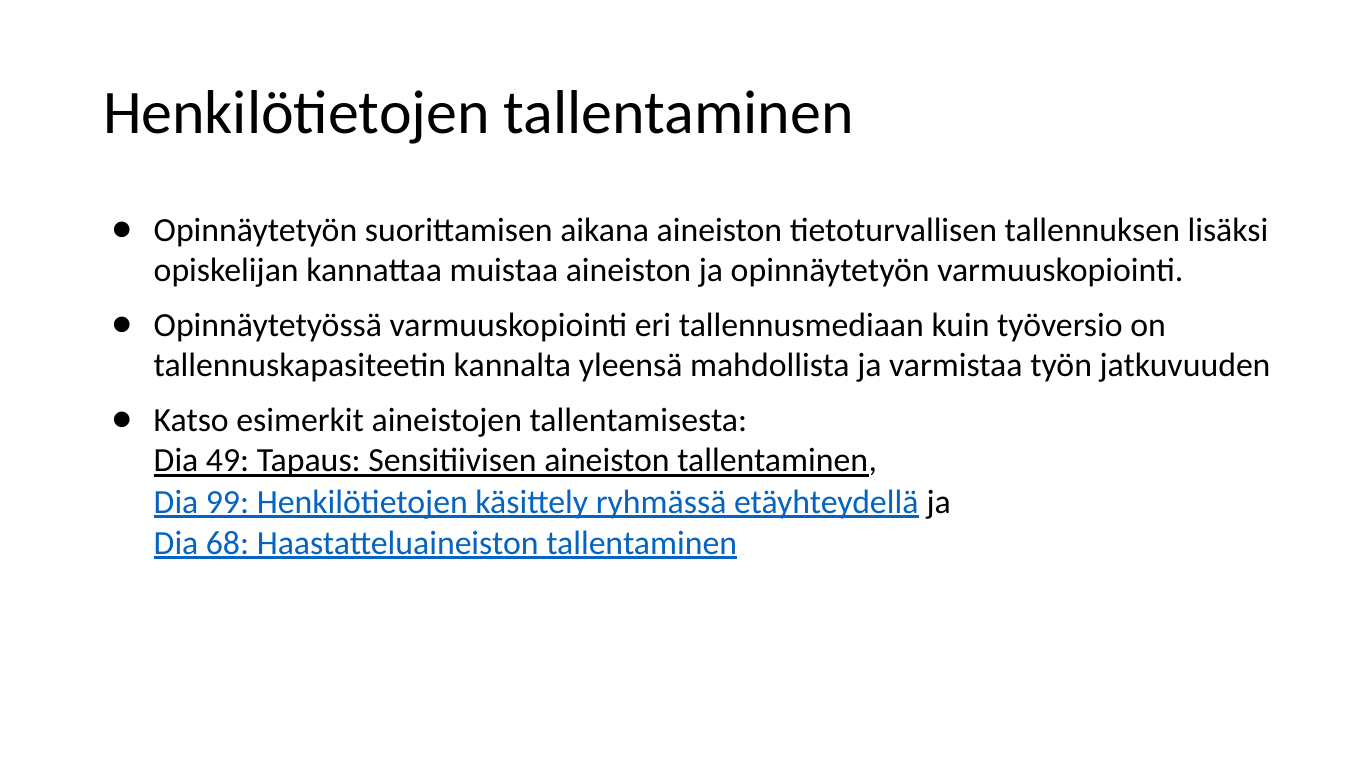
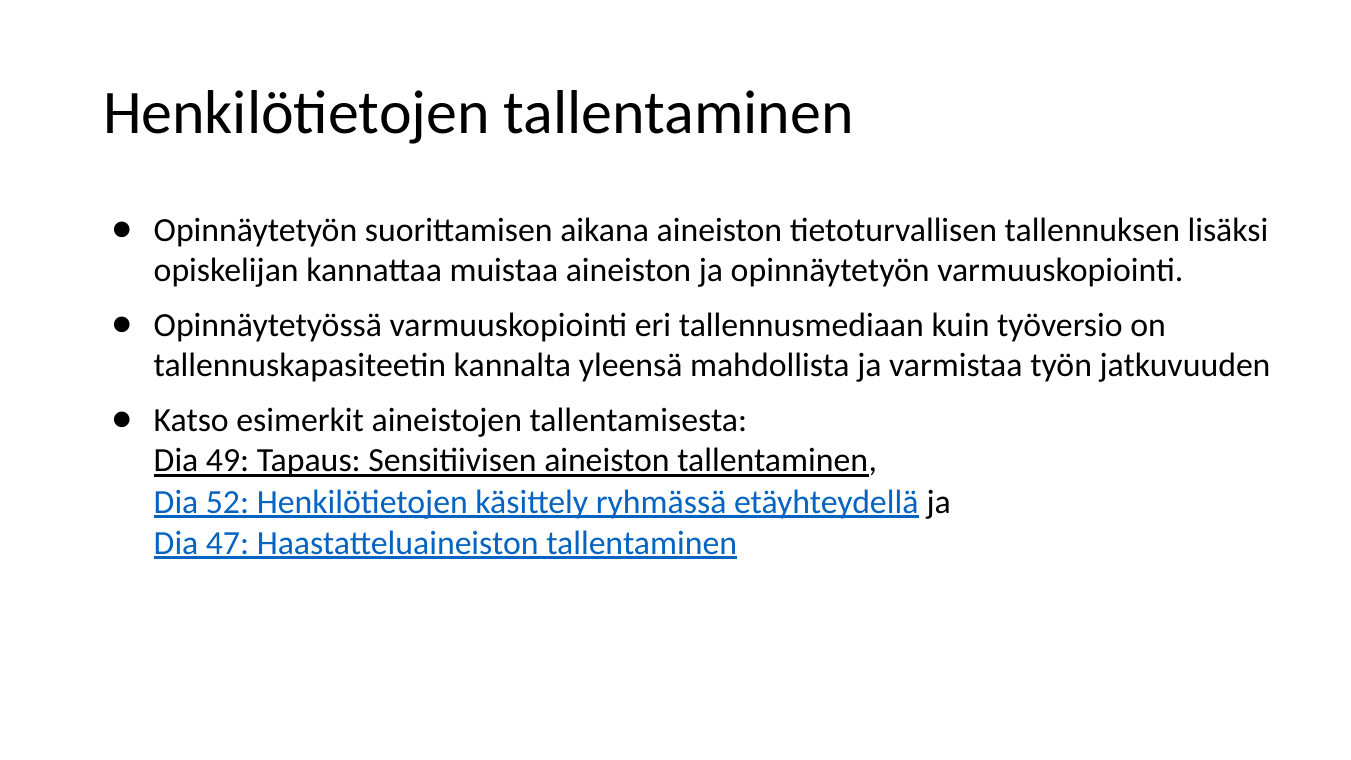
99: 99 -> 52
68: 68 -> 47
